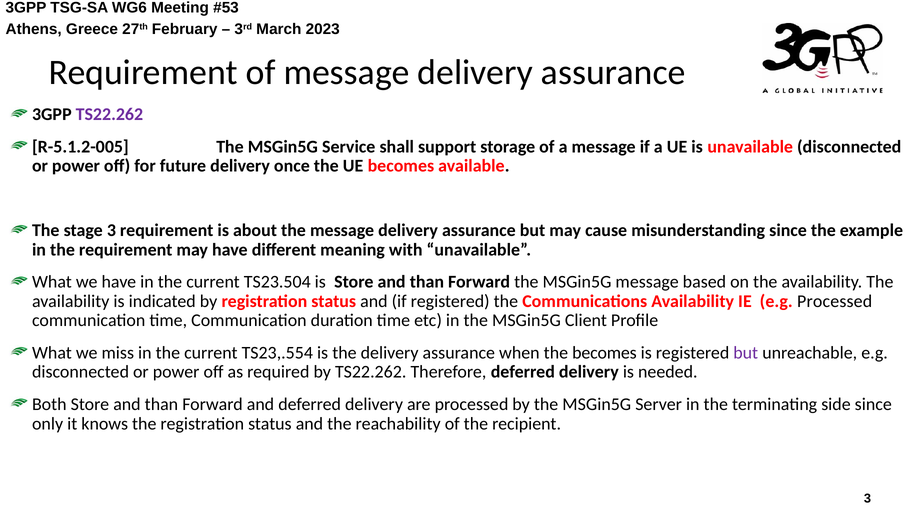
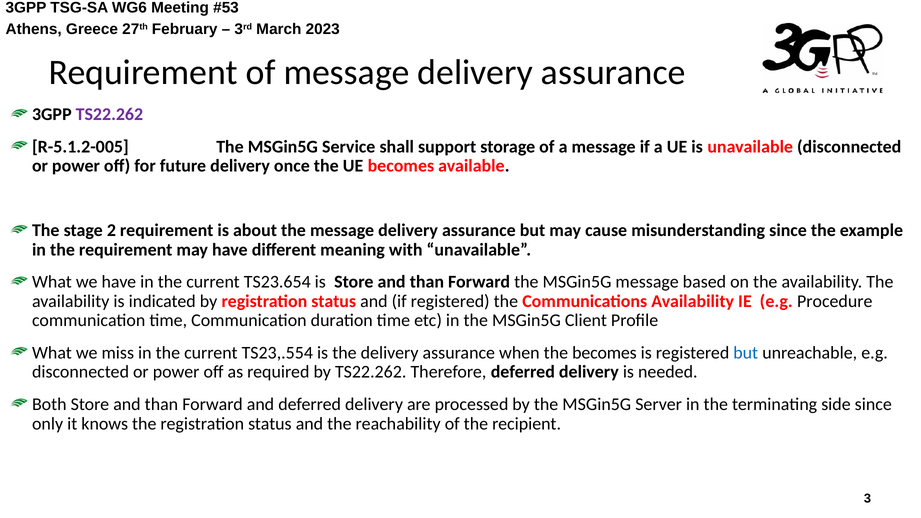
stage 3: 3 -> 2
TS23.504: TS23.504 -> TS23.654
e.g Processed: Processed -> Procedure
but at (746, 353) colour: purple -> blue
